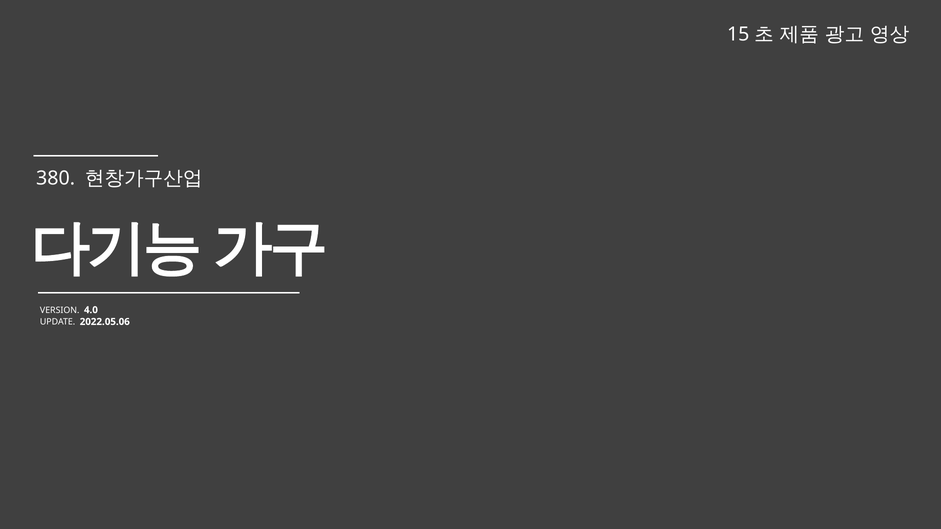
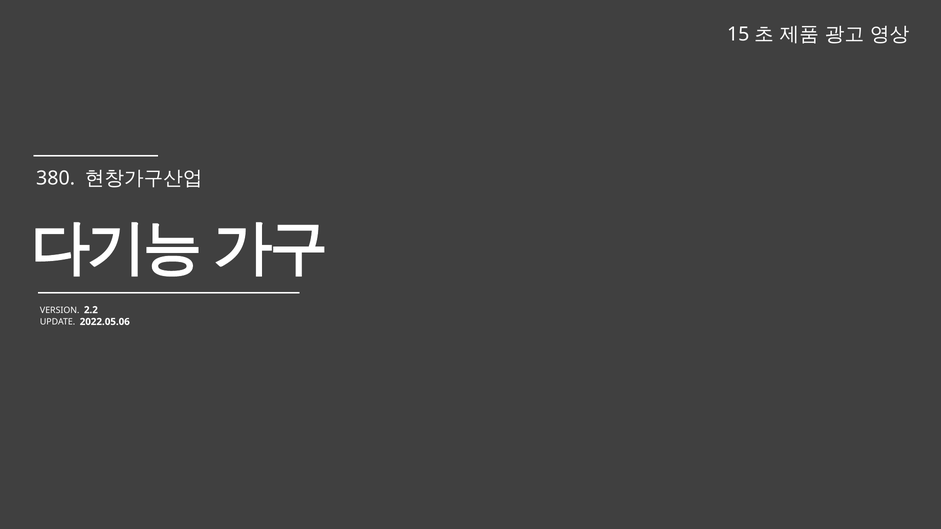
4.0: 4.0 -> 2.2
